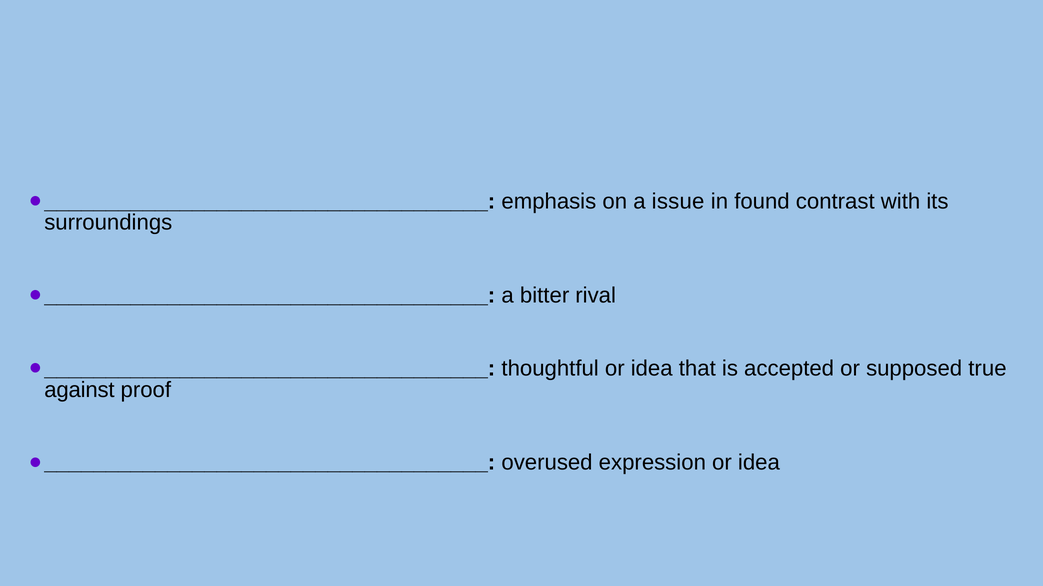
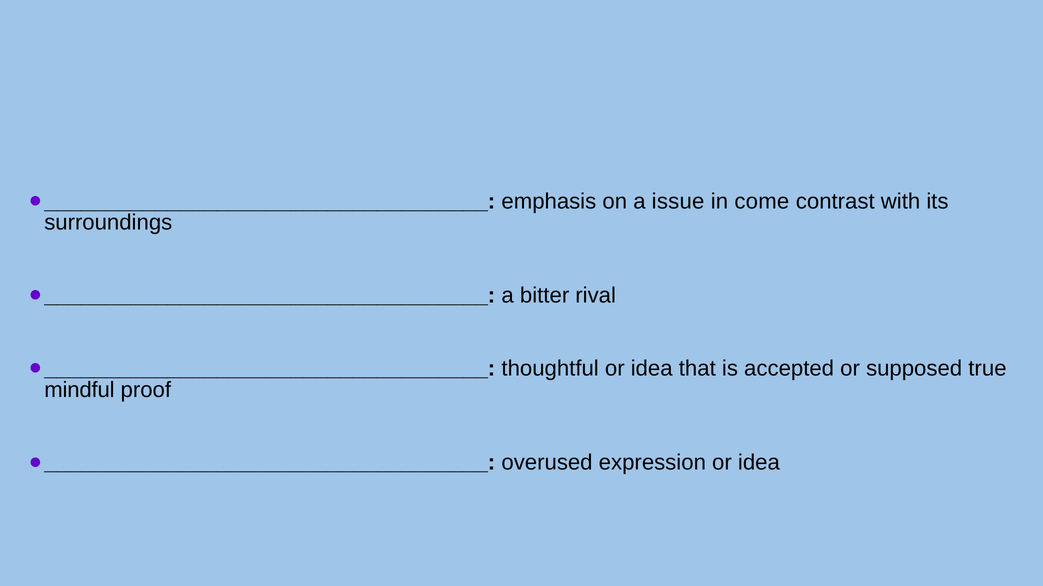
found: found -> come
against: against -> mindful
